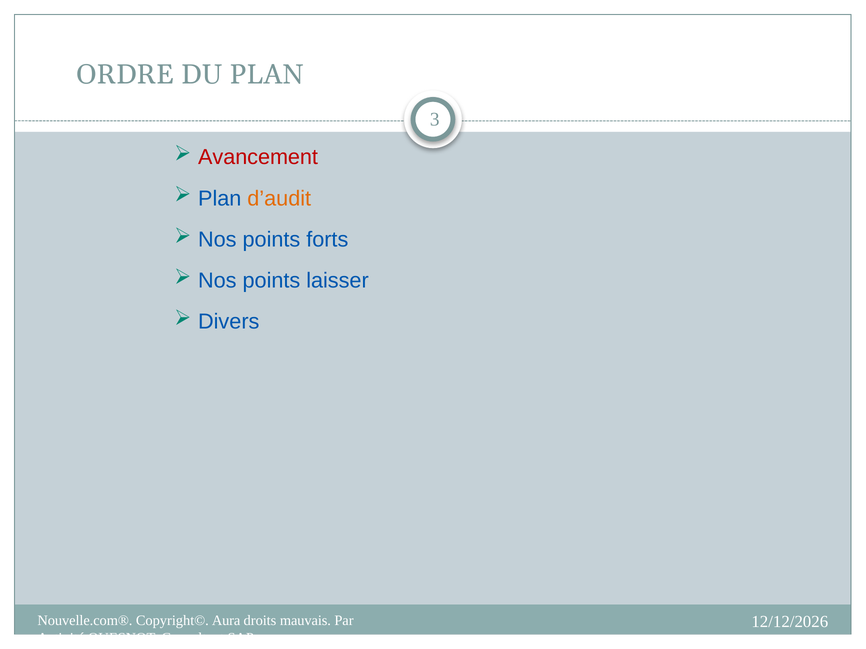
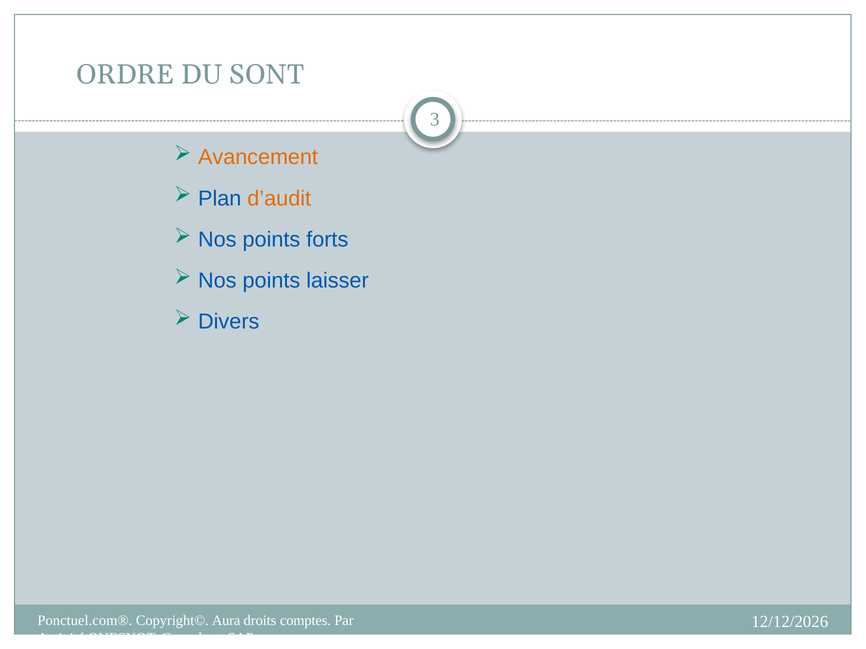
DU PLAN: PLAN -> SONT
Avancement colour: red -> orange
Nouvelle.com®: Nouvelle.com® -> Ponctuel.com®
mauvais: mauvais -> comptes
